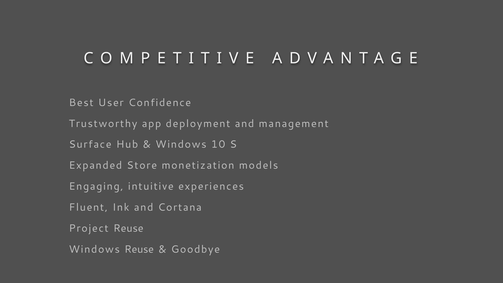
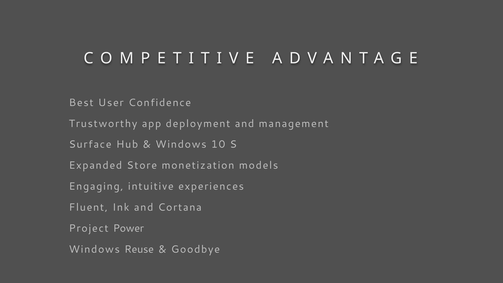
Project Reuse: Reuse -> Power
